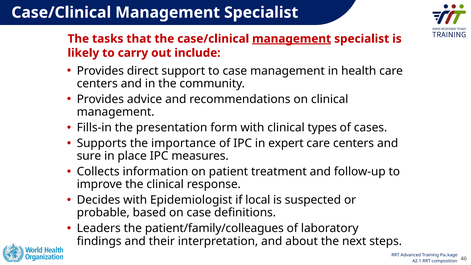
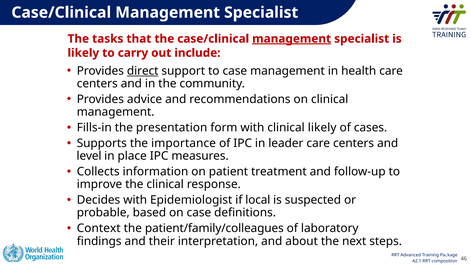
direct underline: none -> present
clinical types: types -> likely
expert: expert -> leader
sure: sure -> level
Leaders: Leaders -> Context
